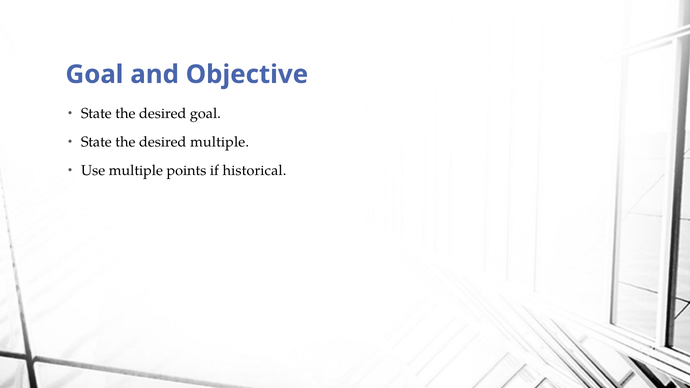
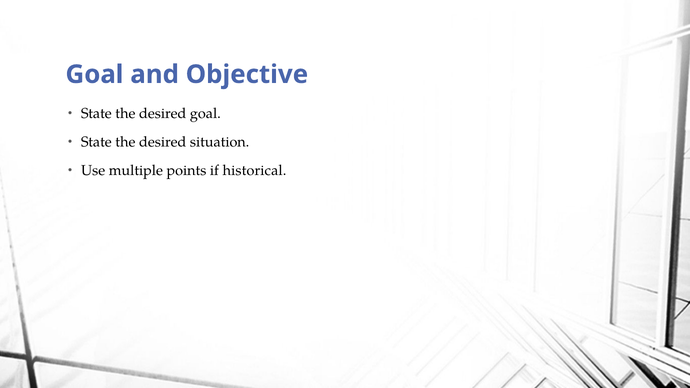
desired multiple: multiple -> situation
